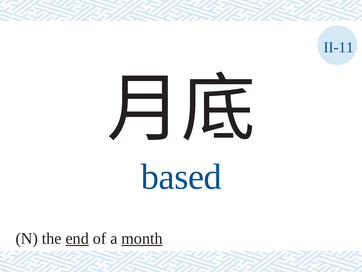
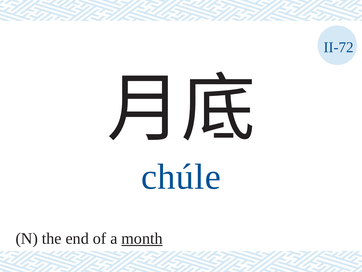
II-11: II-11 -> II-72
based: based -> chúle
end underline: present -> none
